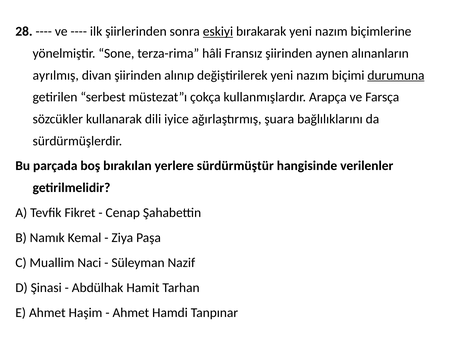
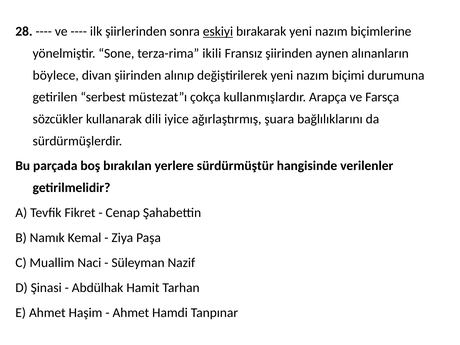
hâli: hâli -> ikili
ayrılmış: ayrılmış -> böylece
durumuna underline: present -> none
